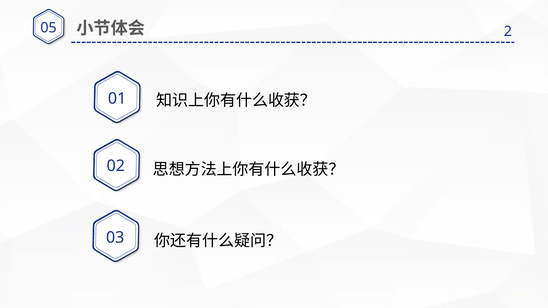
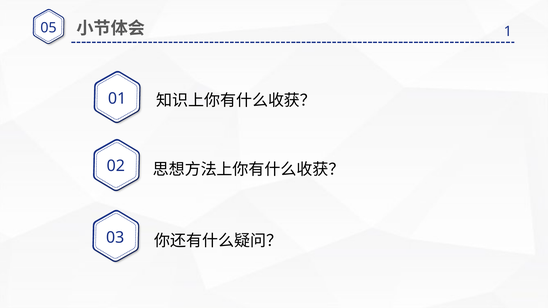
2: 2 -> 1
